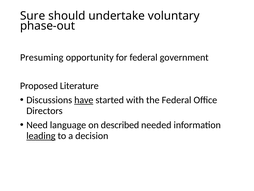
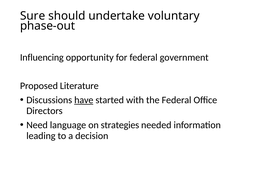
Presuming: Presuming -> Influencing
described: described -> strategies
leading underline: present -> none
